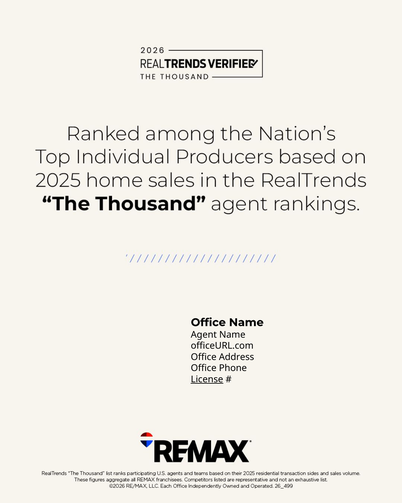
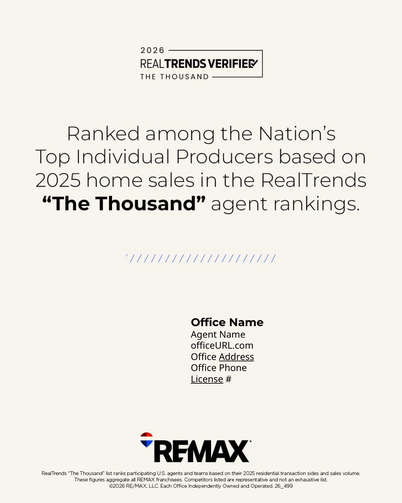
Address underline: none -> present
